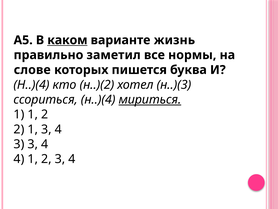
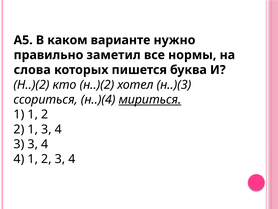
каком underline: present -> none
жизнь: жизнь -> нужно
слове: слове -> слова
Н..)(4 at (31, 85): Н..)(4 -> Н..)(2
